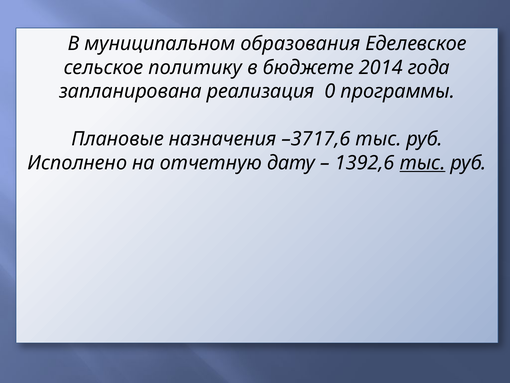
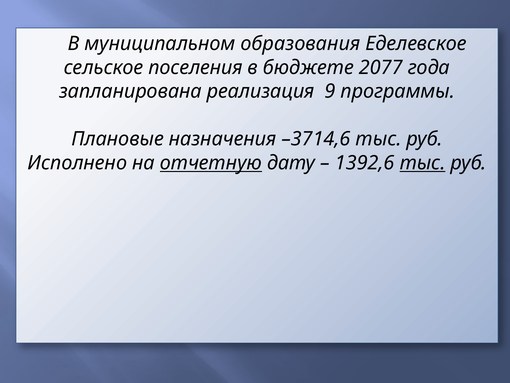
политику: политику -> поселения
2014: 2014 -> 2077
0: 0 -> 9
–3717,6: –3717,6 -> –3714,6
отчетную underline: none -> present
